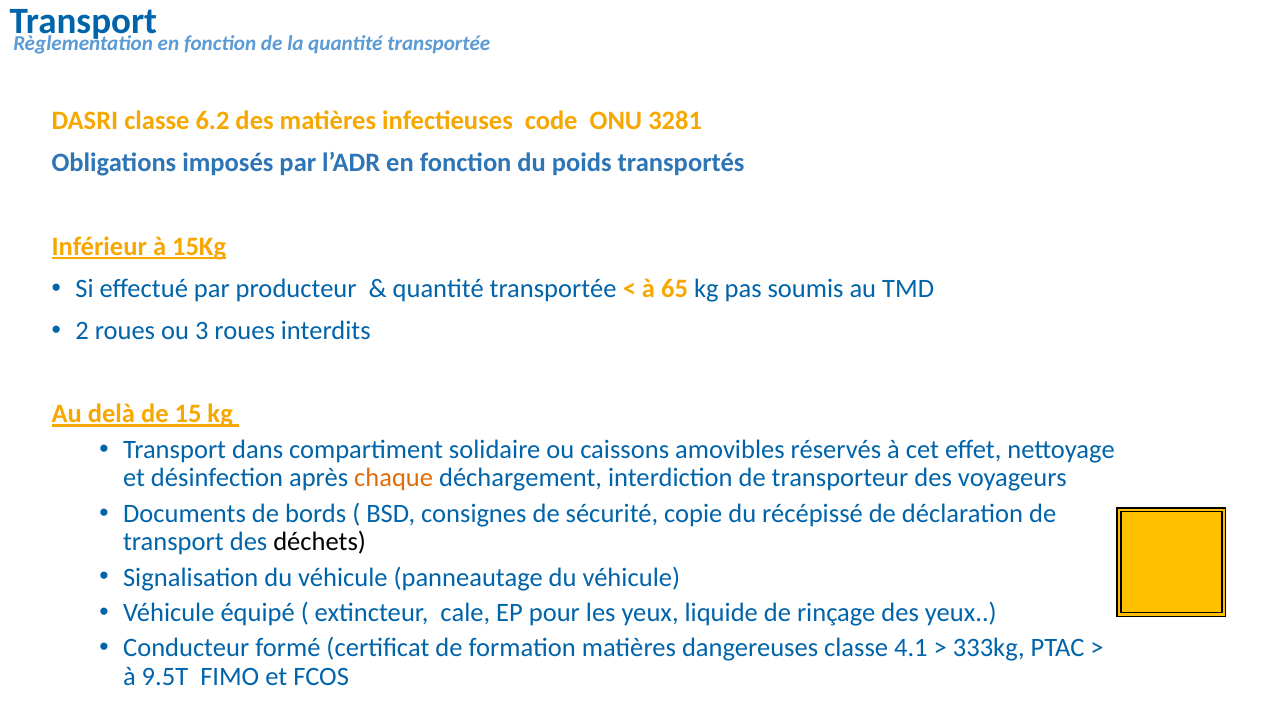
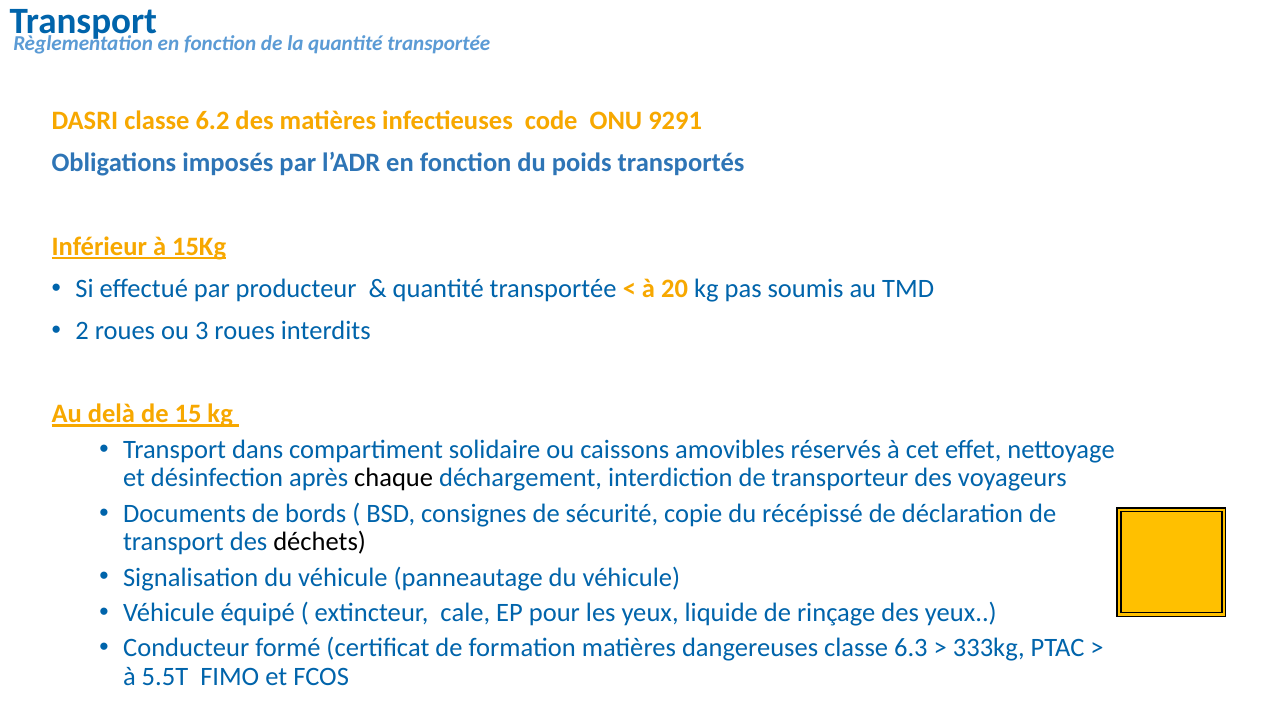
3281: 3281 -> 9291
65: 65 -> 20
chaque colour: orange -> black
4.1: 4.1 -> 6.3
9.5T: 9.5T -> 5.5T
